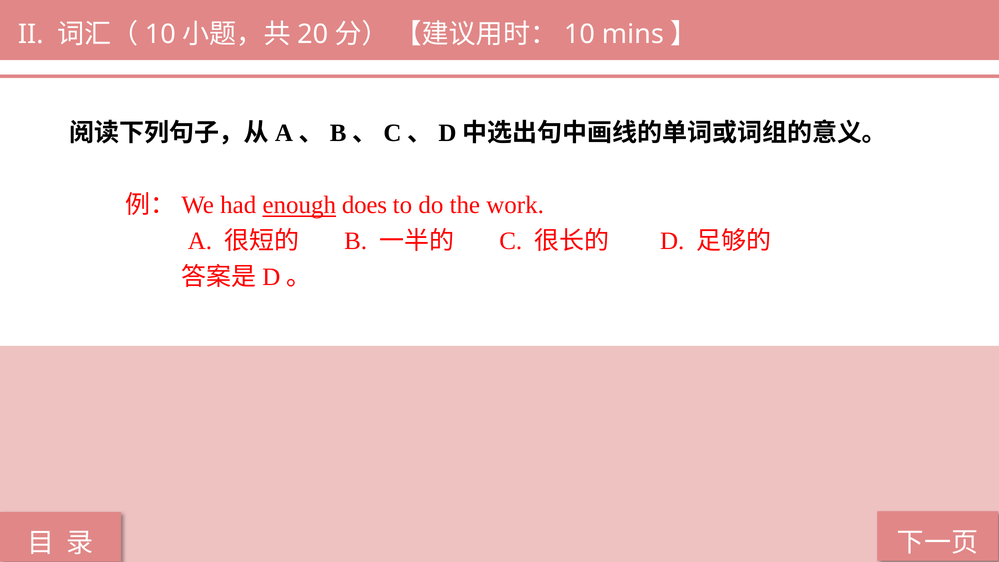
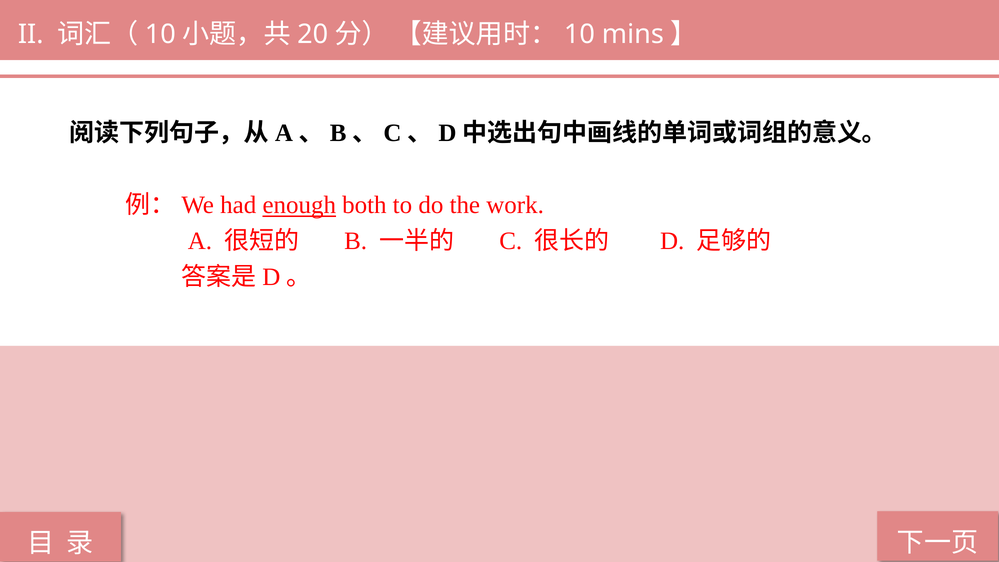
does: does -> both
